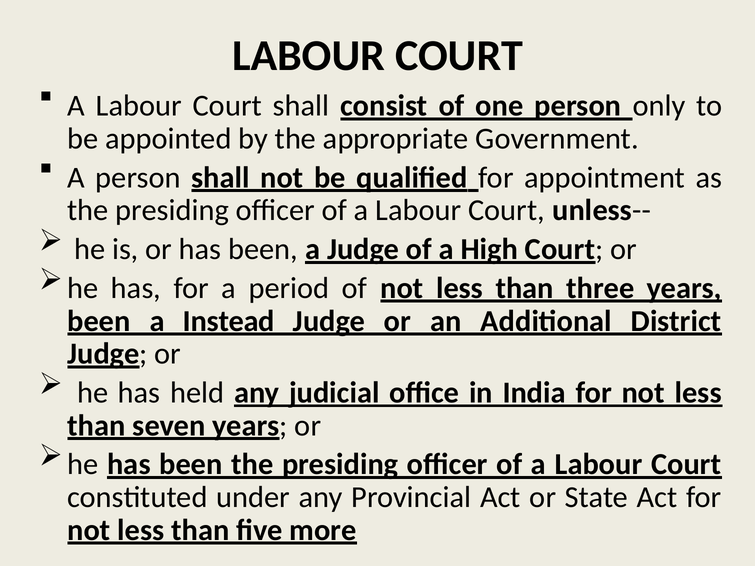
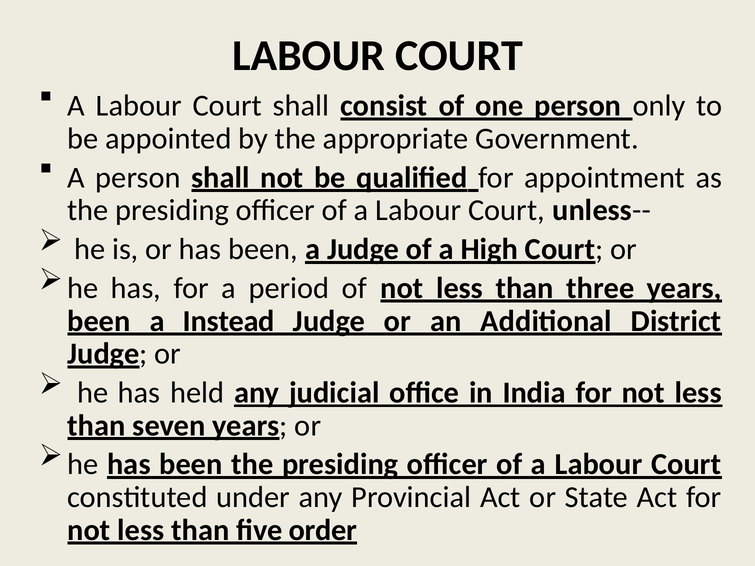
more: more -> order
